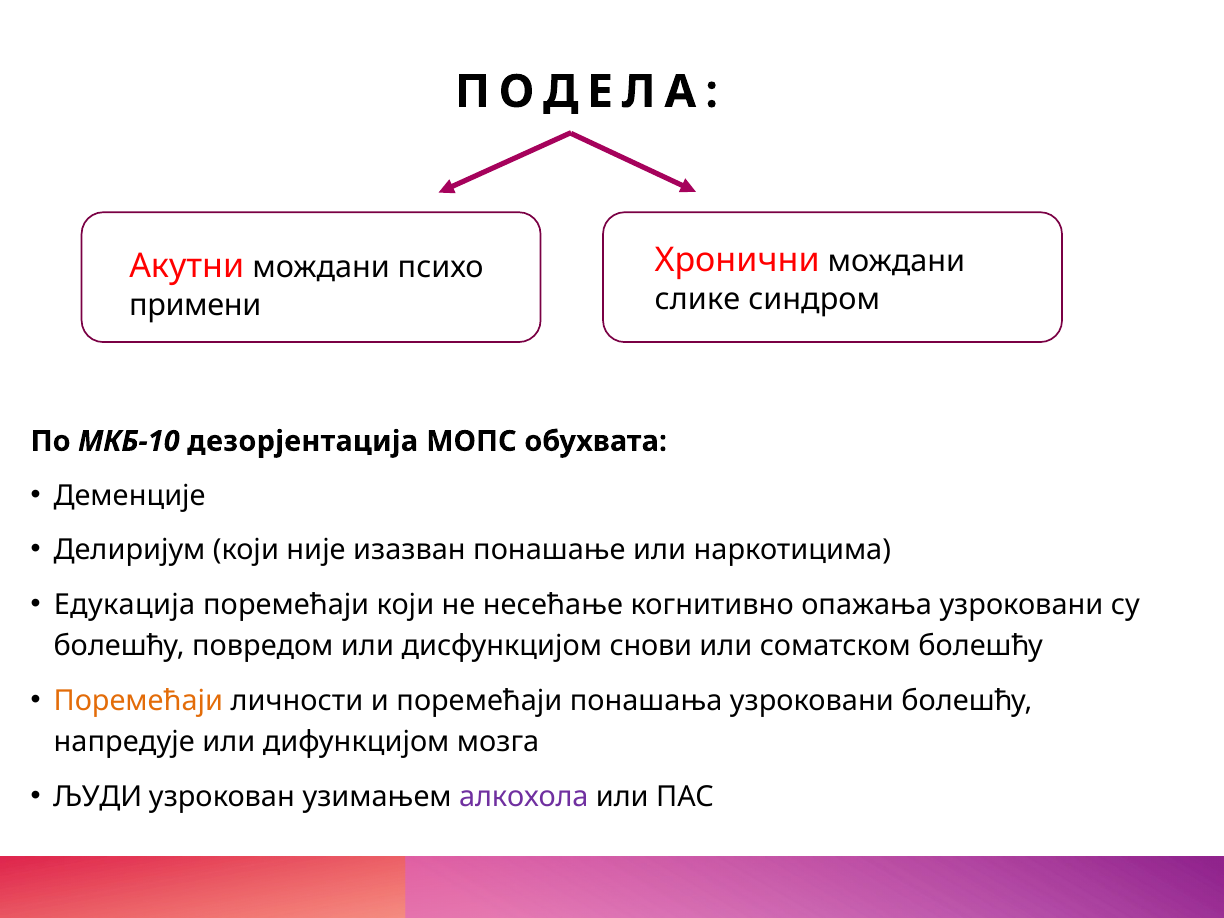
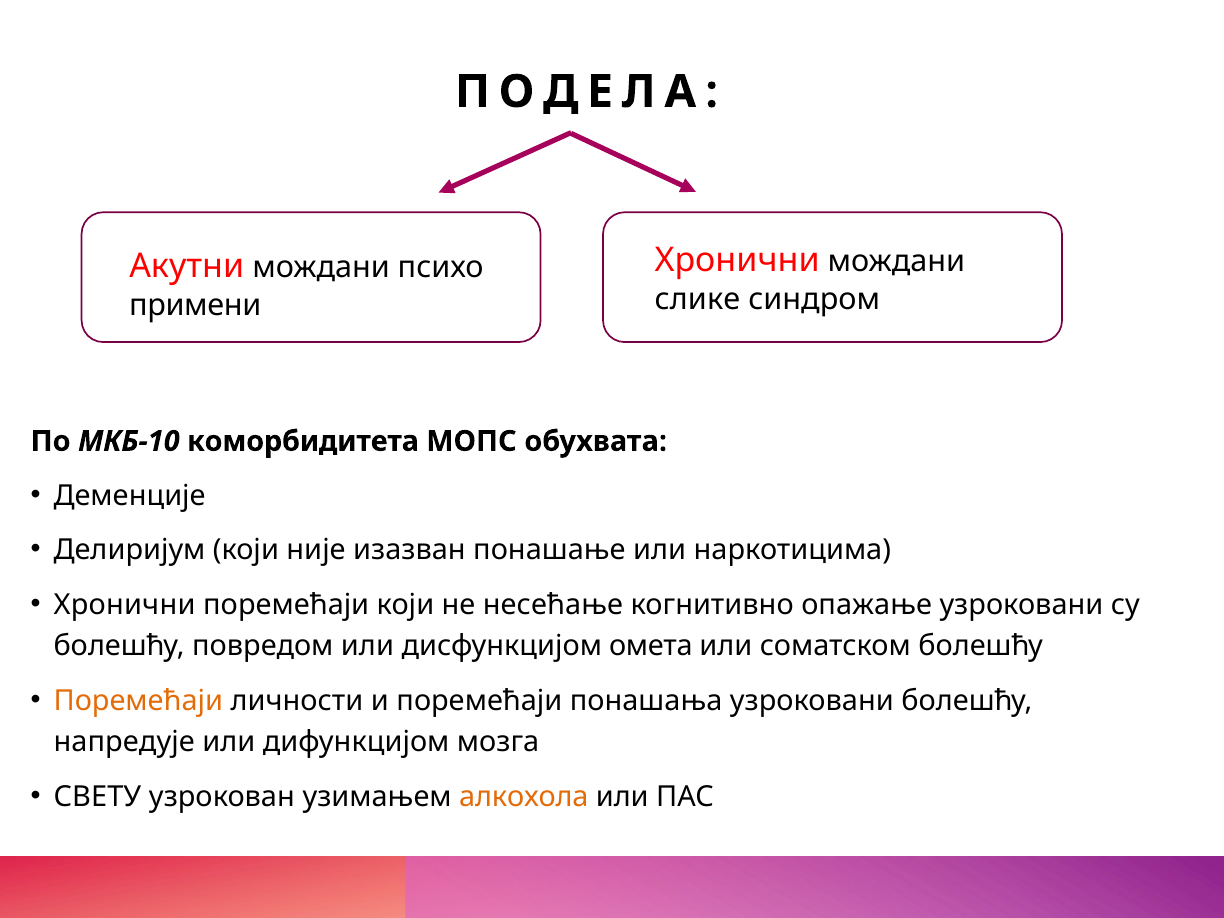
дезорјентација: дезорјентација -> коморбидитета
Едукација at (124, 605): Едукација -> Хронични
опажања: опажања -> опажање
снови: снови -> омета
ЉУДИ: ЉУДИ -> СВЕТУ
алкохола colour: purple -> orange
